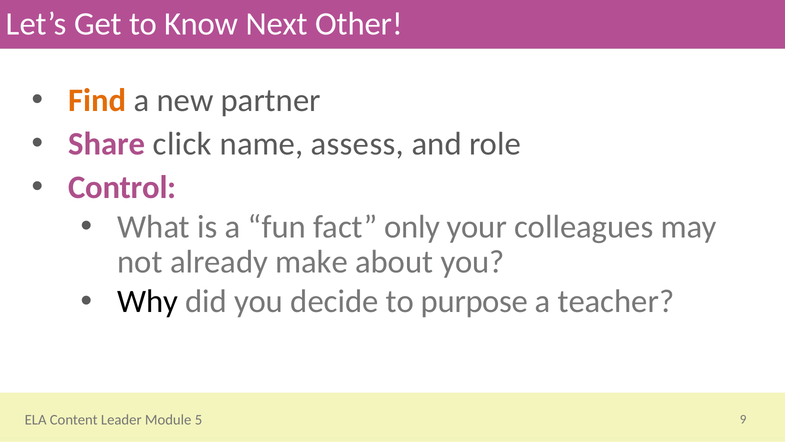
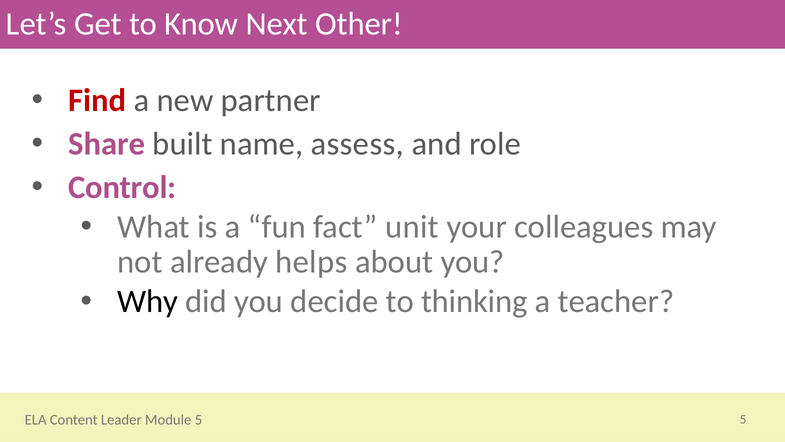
Find colour: orange -> red
click: click -> built
only: only -> unit
make: make -> helps
purpose: purpose -> thinking
9 at (743, 419): 9 -> 5
